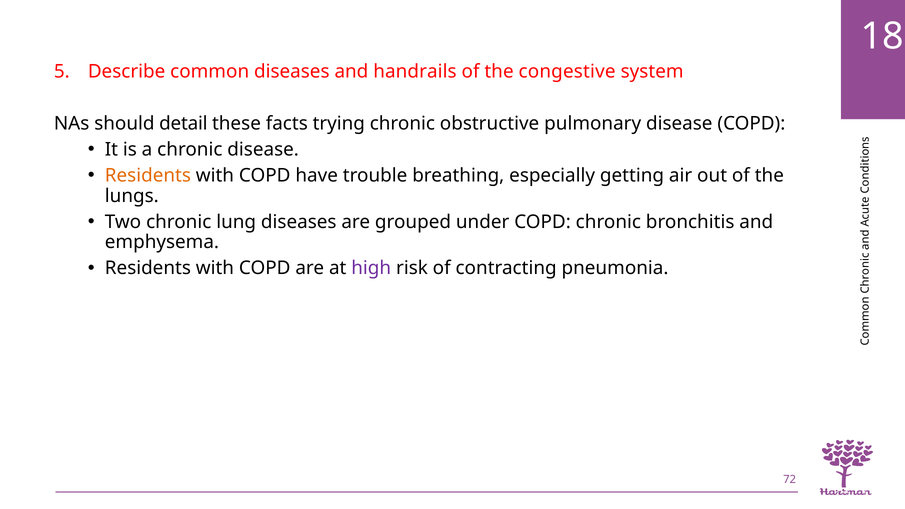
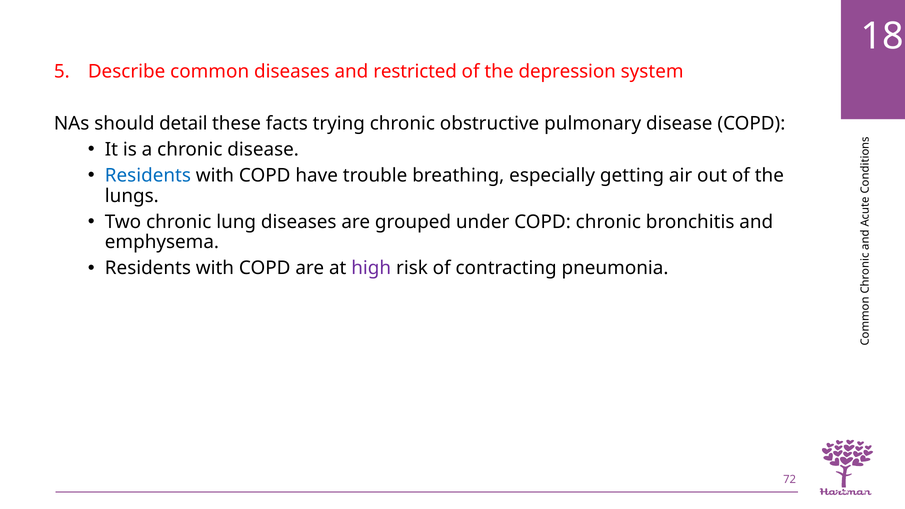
handrails: handrails -> restricted
congestive: congestive -> depression
Residents at (148, 175) colour: orange -> blue
